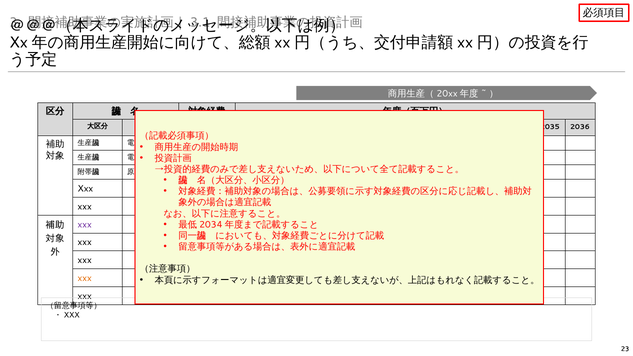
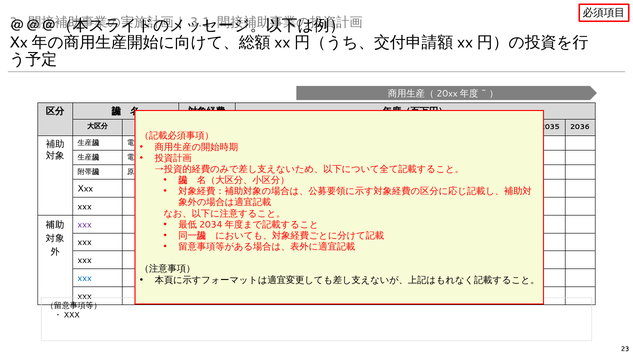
xxx at (85, 278) colour: orange -> blue
